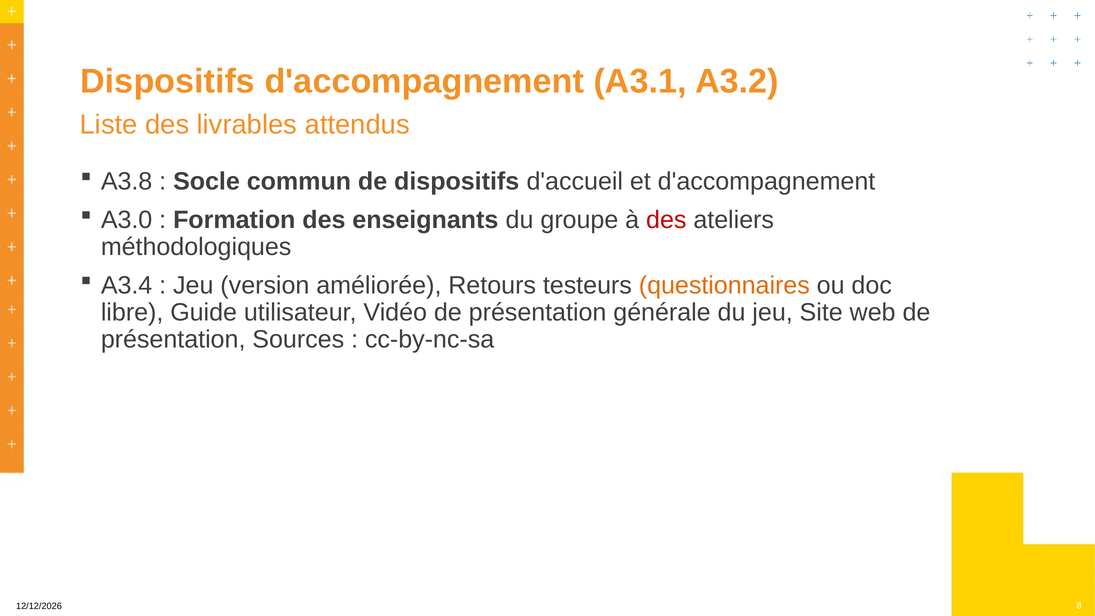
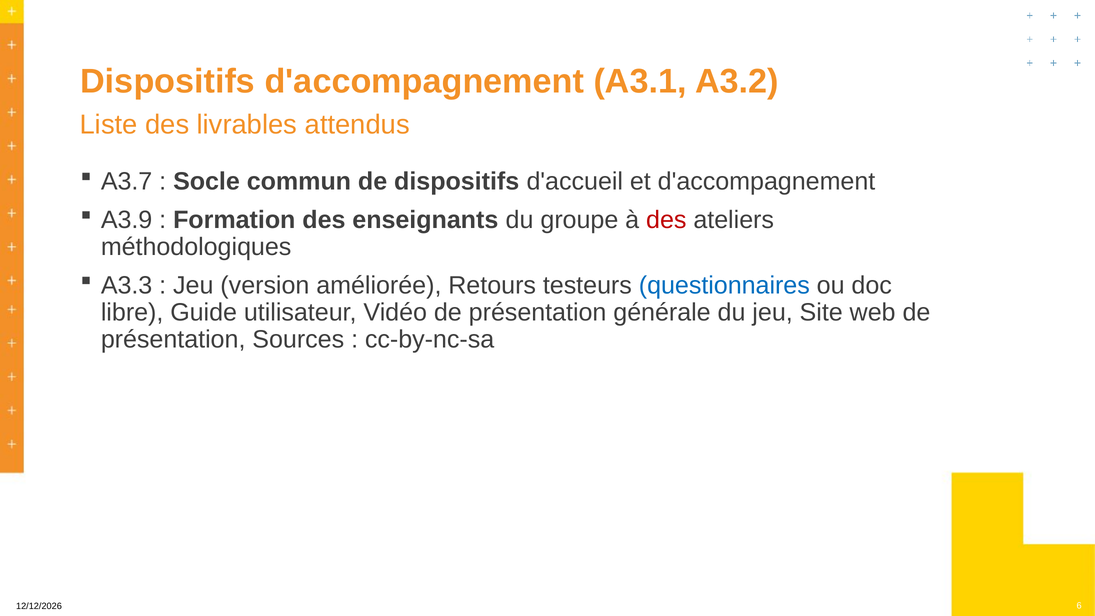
A3.8: A3.8 -> A3.7
A3.0: A3.0 -> A3.9
A3.4: A3.4 -> A3.3
questionnaires colour: orange -> blue
8: 8 -> 6
